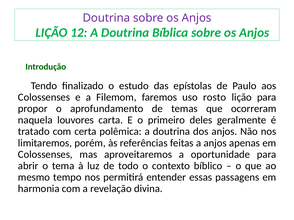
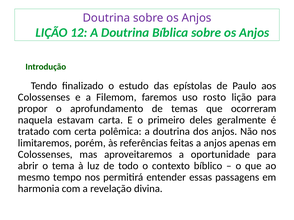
louvores: louvores -> estavam
